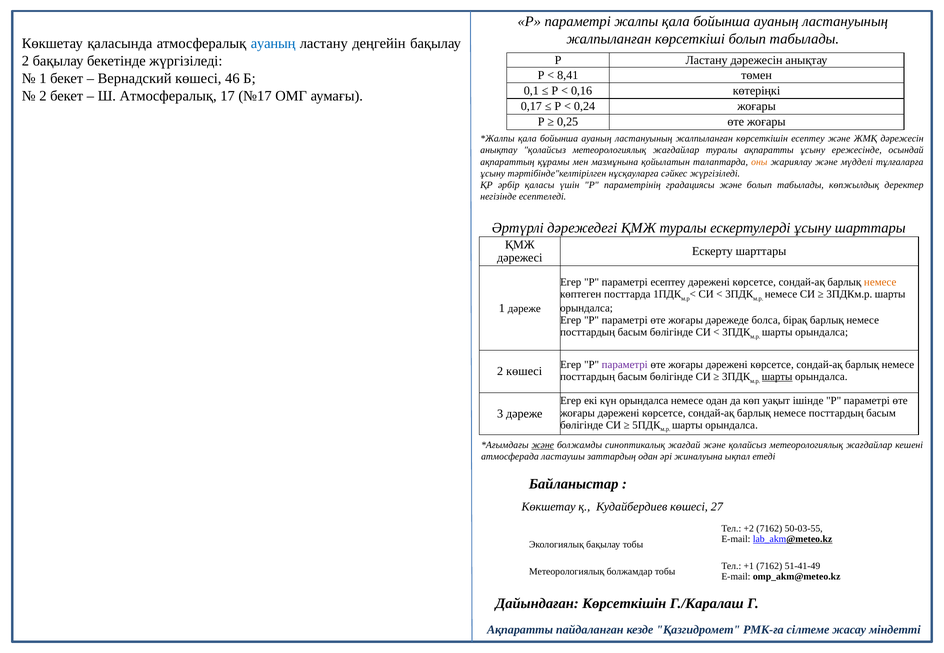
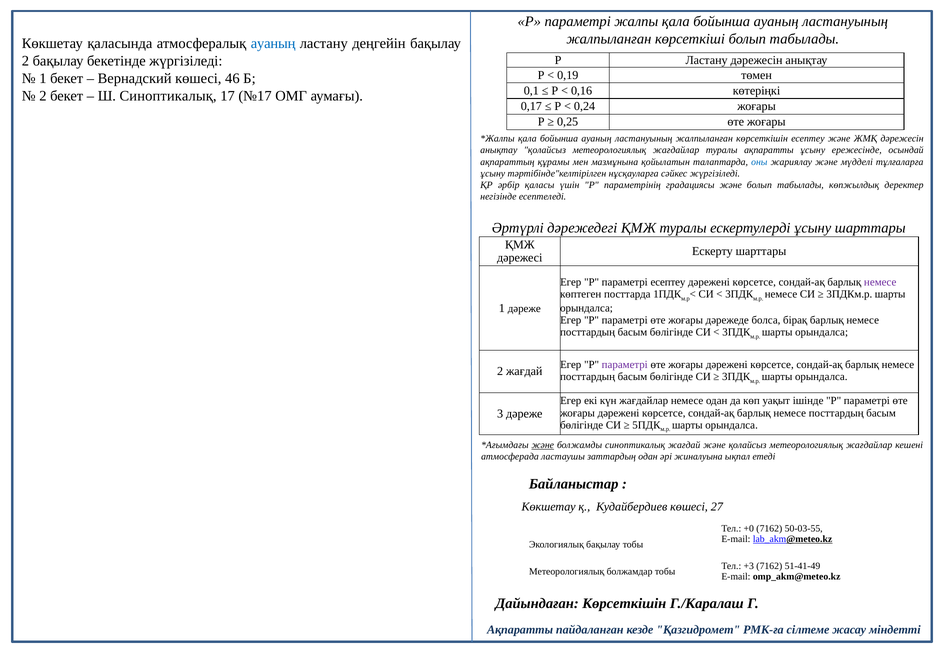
8,41: 8,41 -> 0,19
Ш Атмосфералық: Атмосфералық -> Синоптикалық
оны colour: orange -> blue
немесе at (880, 283) colour: orange -> purple
2 көшесі: көшесі -> жағдай
шарты at (777, 377) underline: present -> none
күн орындалса: орындалса -> жағдайлар
+2: +2 -> +0
+1: +1 -> +3
